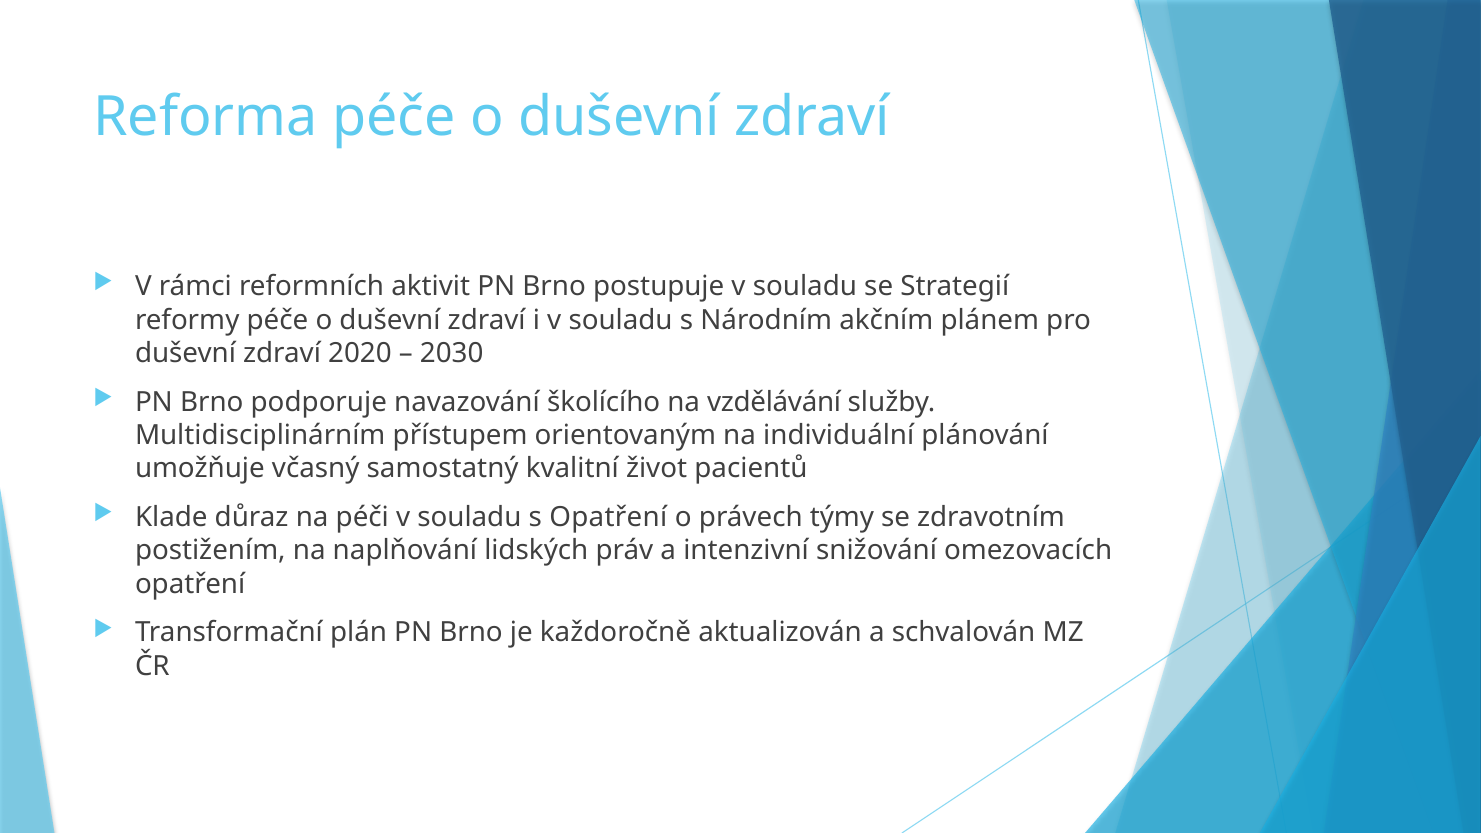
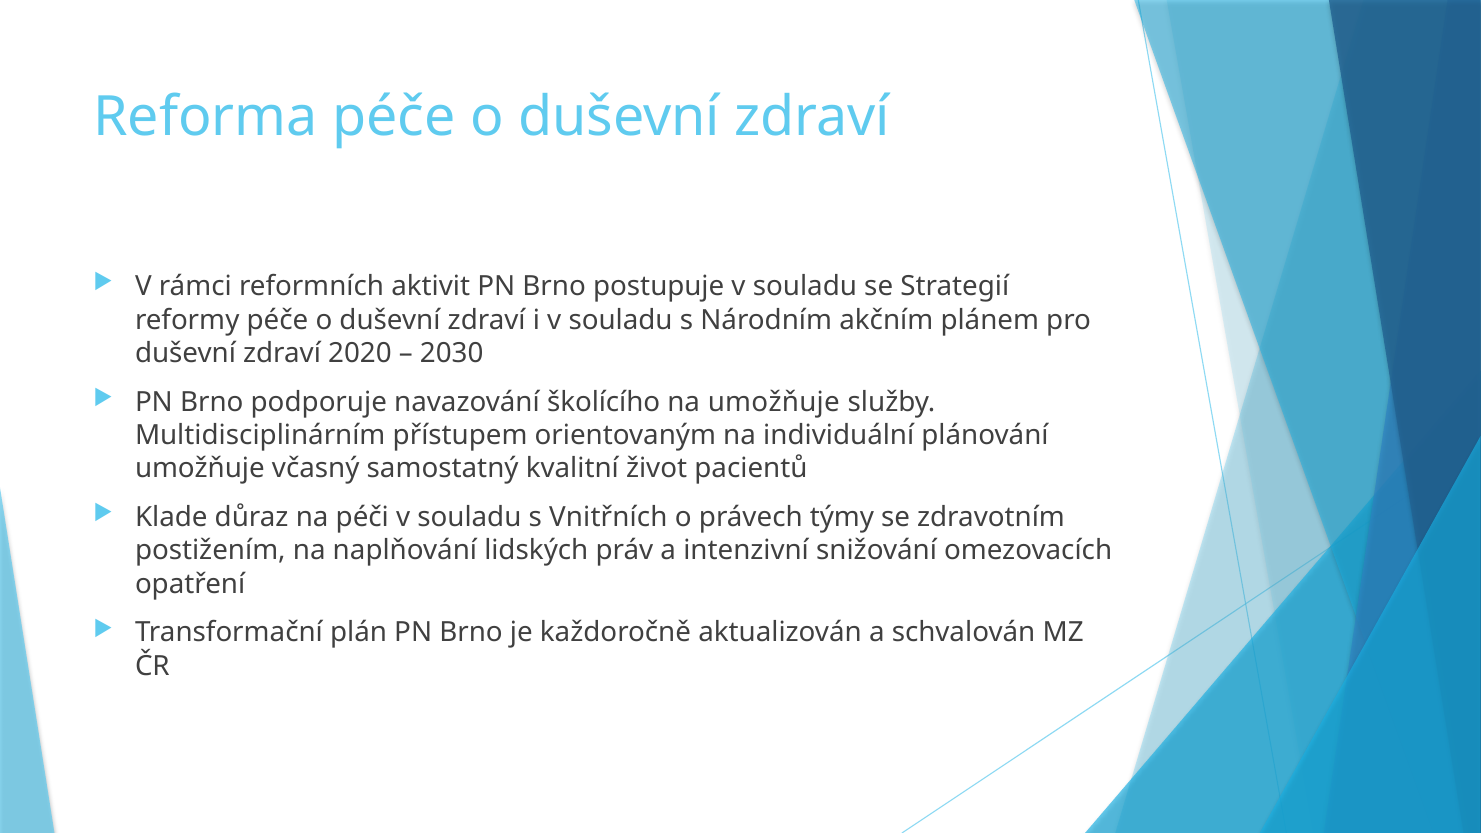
na vzdělávání: vzdělávání -> umožňuje
s Opatření: Opatření -> Vnitřních
